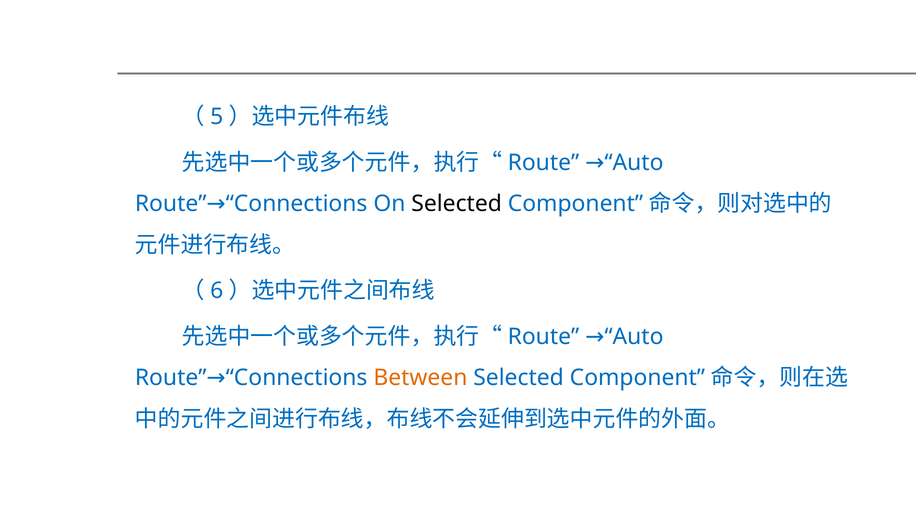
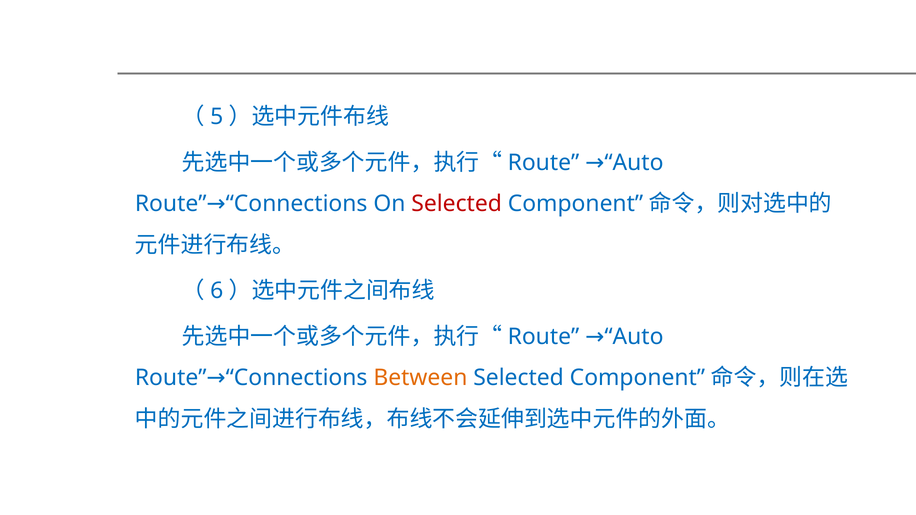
Selected at (457, 204) colour: black -> red
